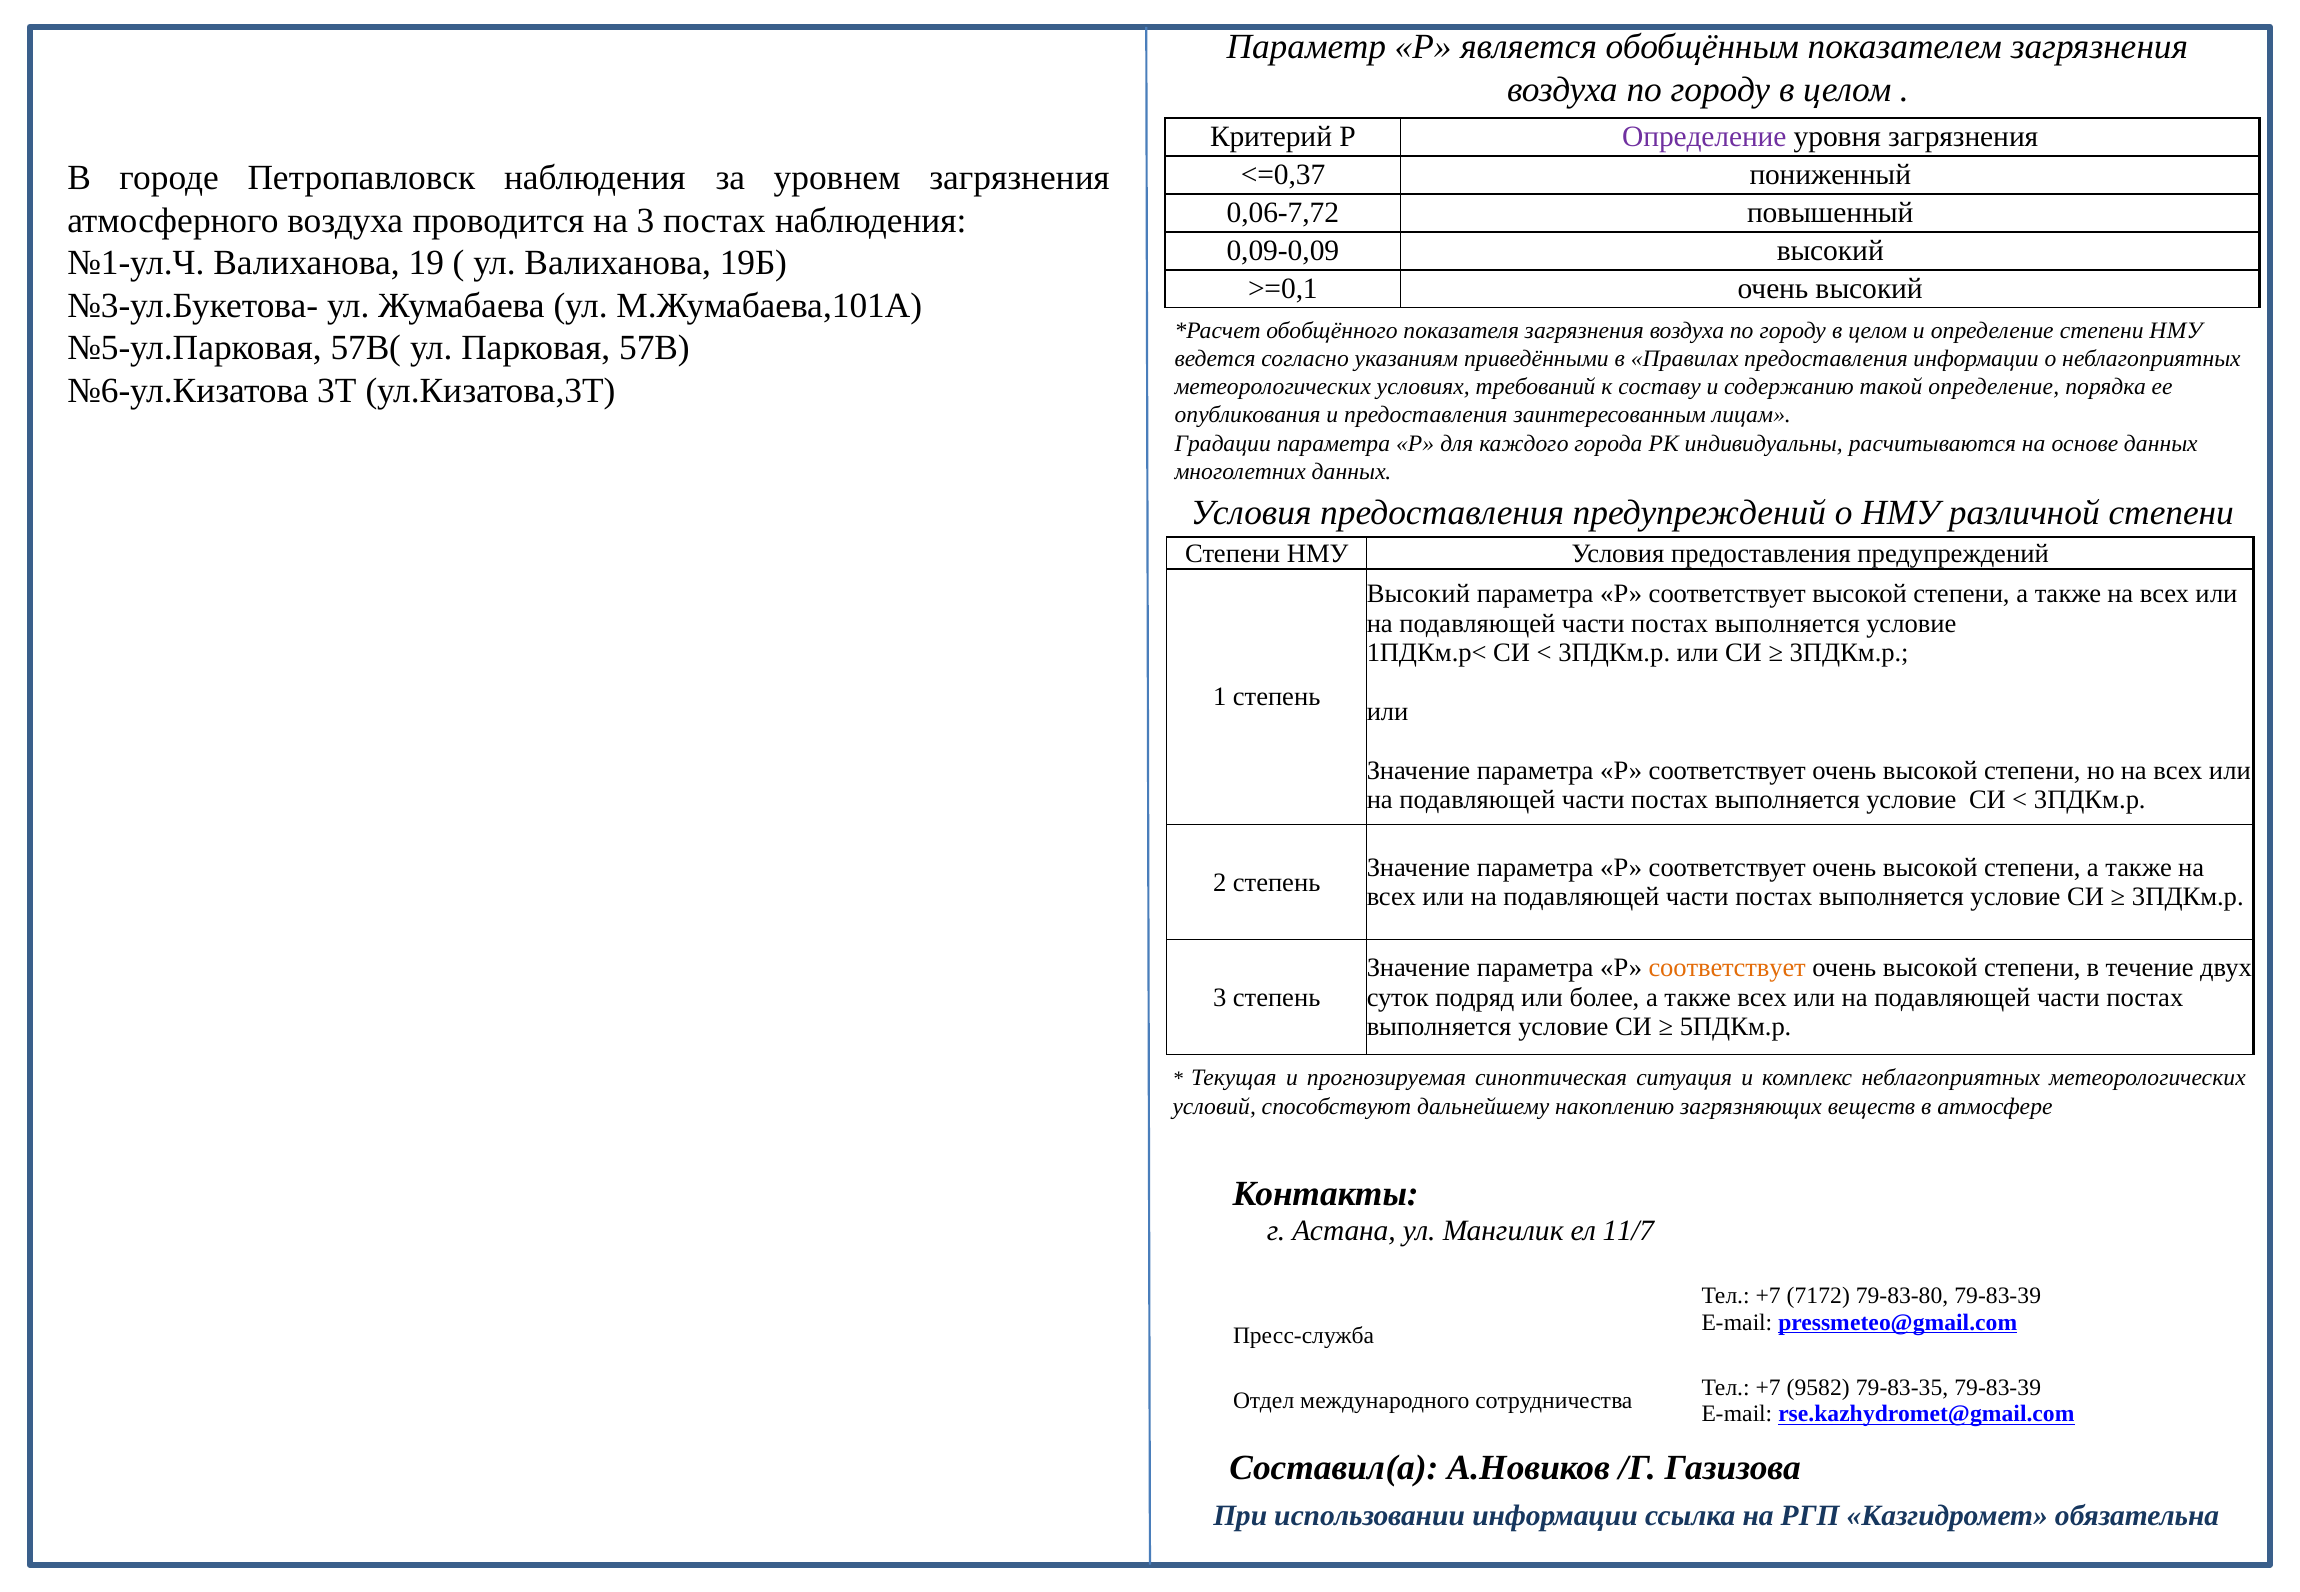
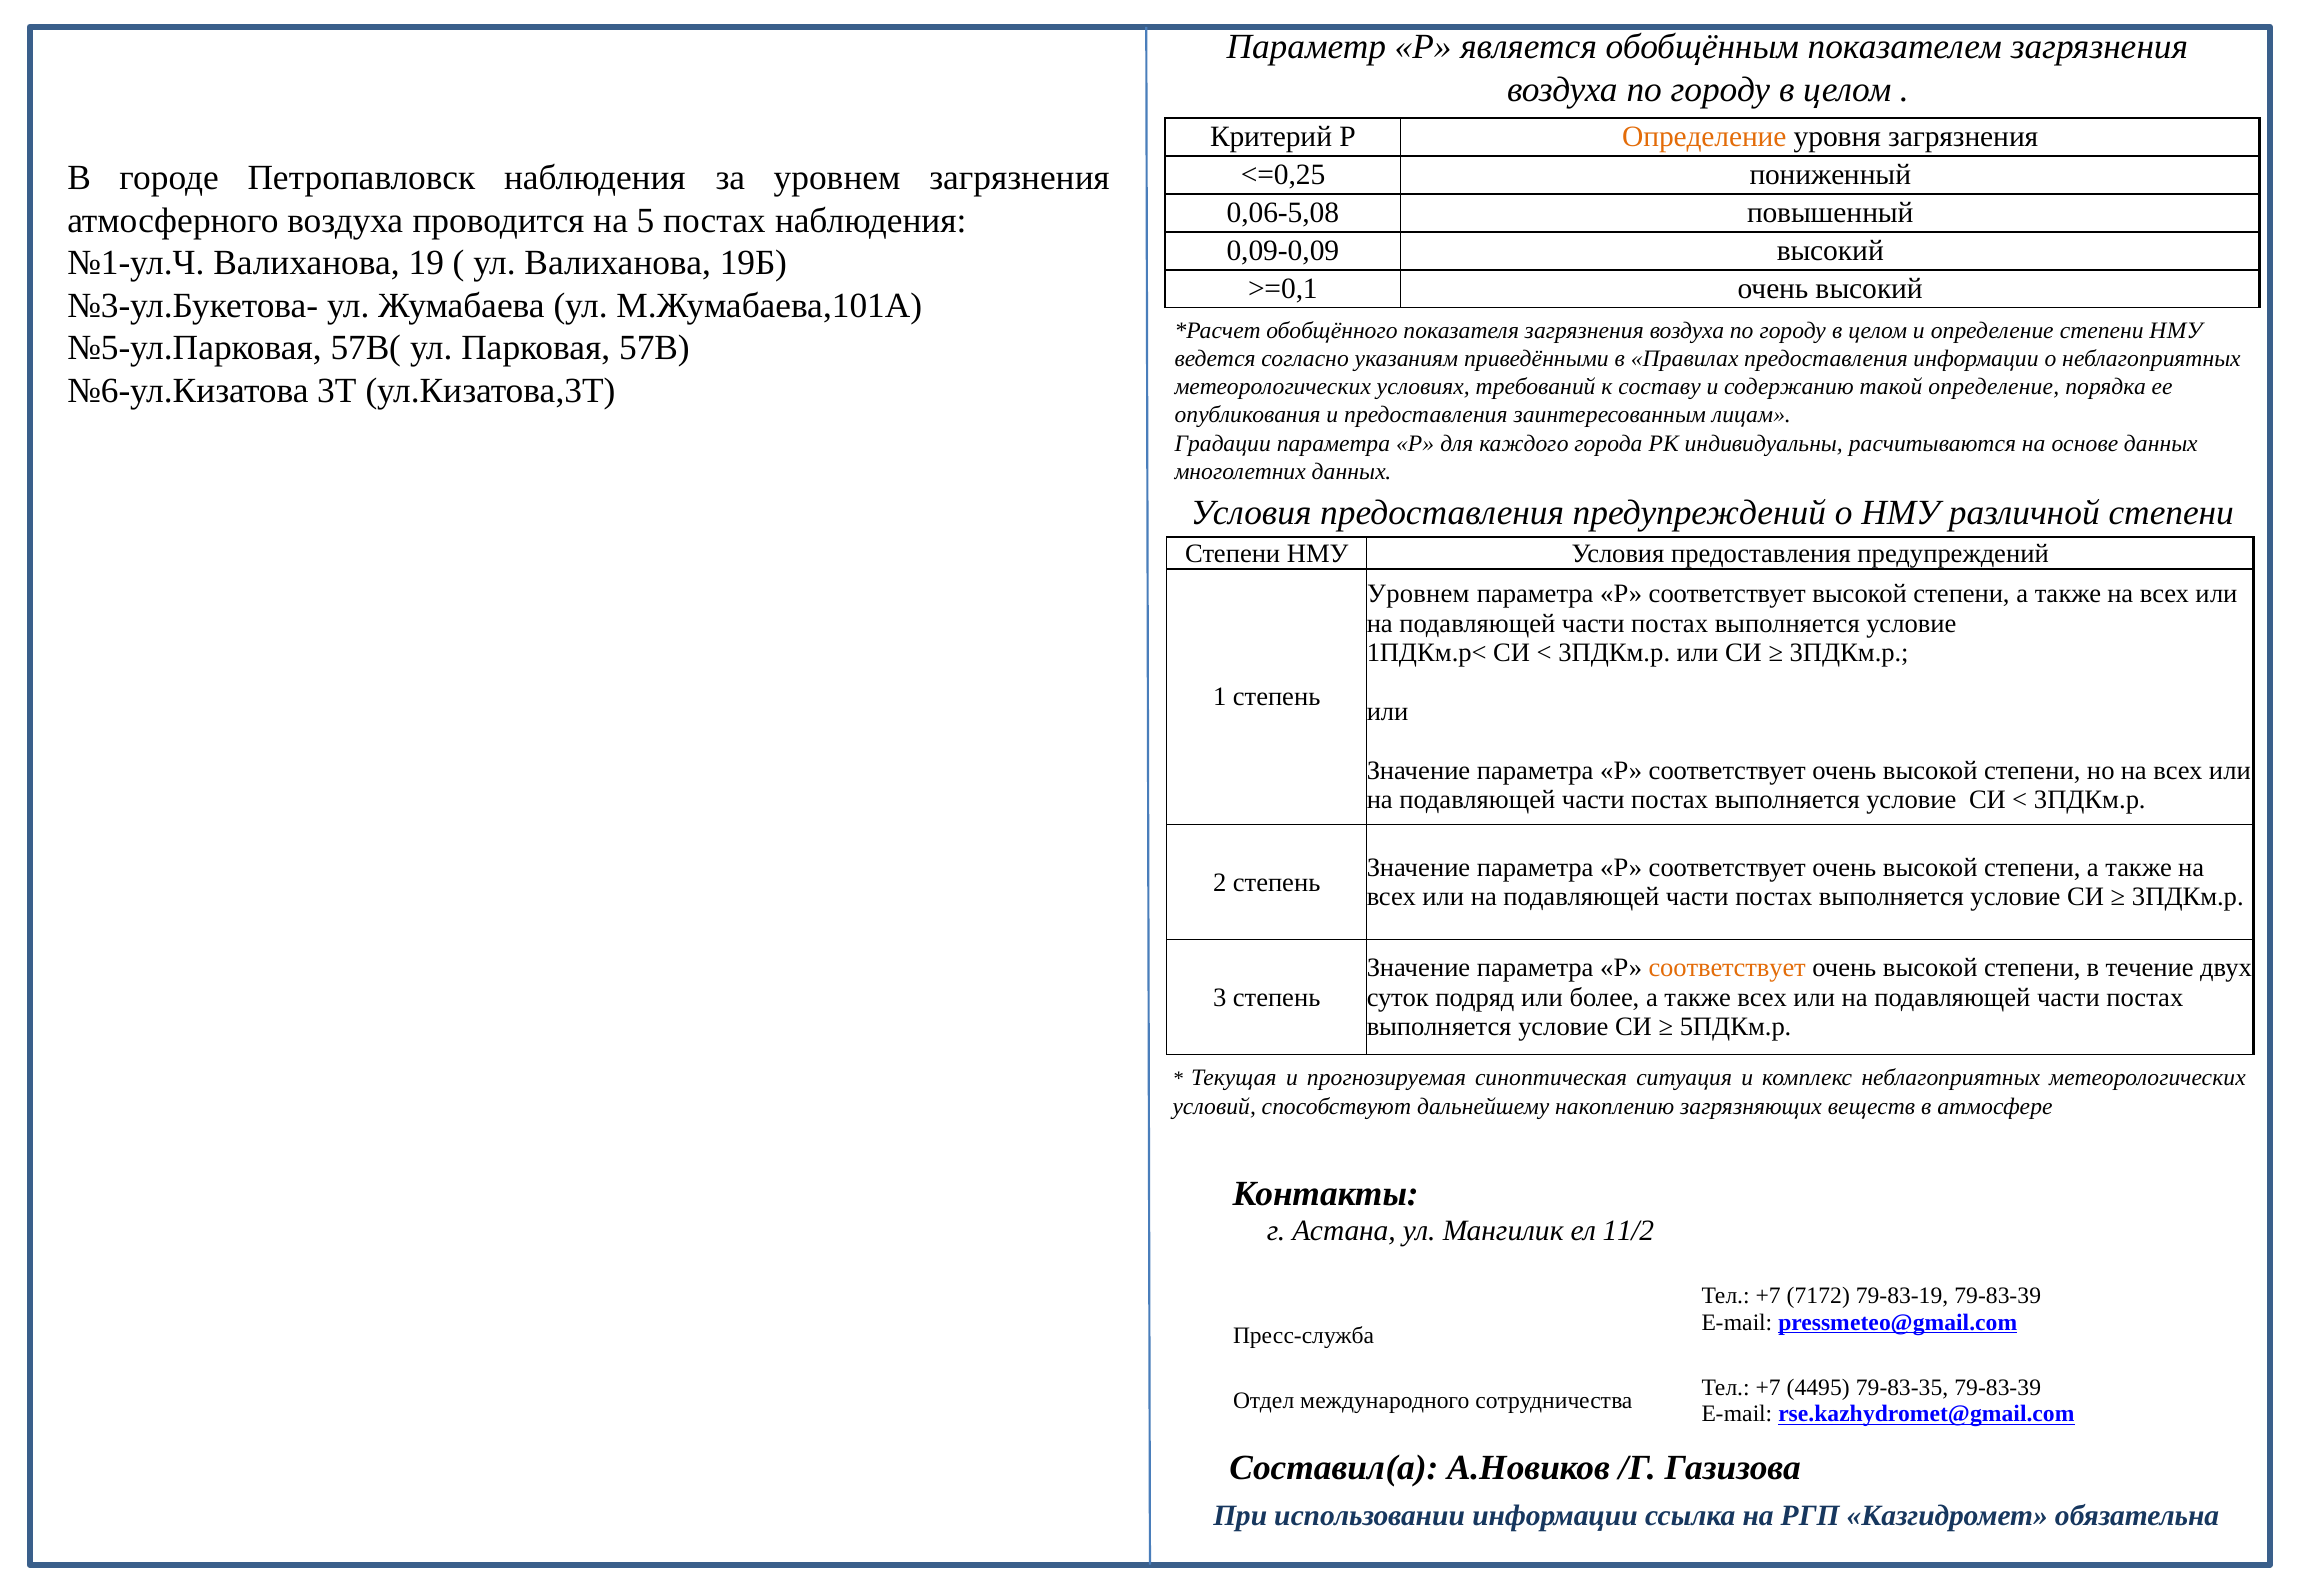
Определение at (1704, 137) colour: purple -> orange
<=0,37: <=0,37 -> <=0,25
0,06-7,72: 0,06-7,72 -> 0,06-5,08
на 3: 3 -> 5
Высокий at (1418, 594): Высокий -> Уровнем
11/7: 11/7 -> 11/2
79-83-80: 79-83-80 -> 79-83-19
9582: 9582 -> 4495
